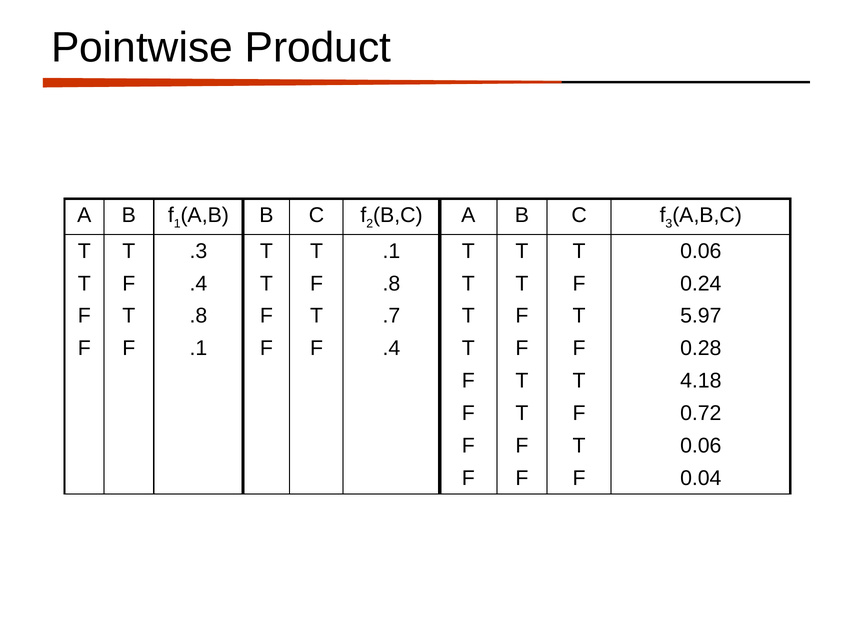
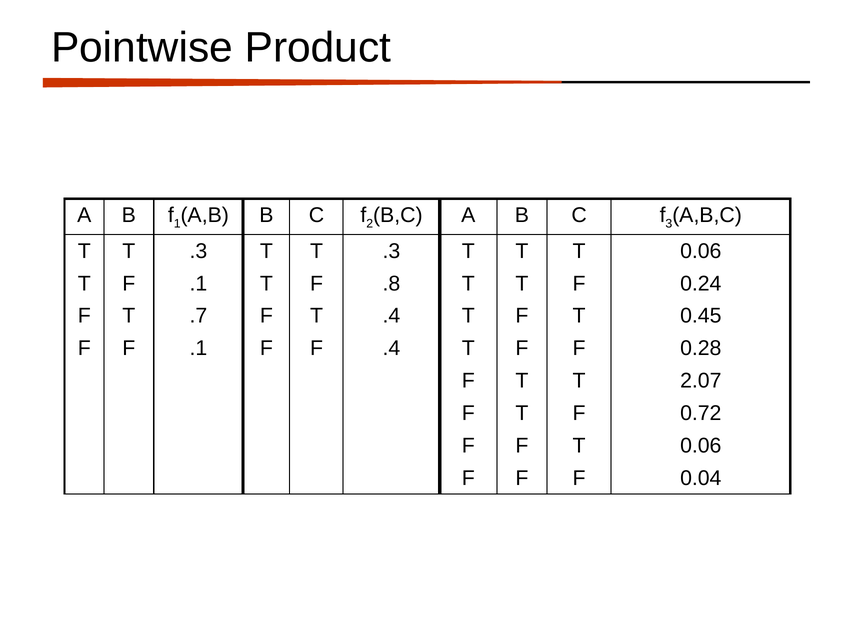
.3 T T .1: .1 -> .3
T F .4: .4 -> .1
T .8: .8 -> .7
T .7: .7 -> .4
5.97: 5.97 -> 0.45
4.18: 4.18 -> 2.07
